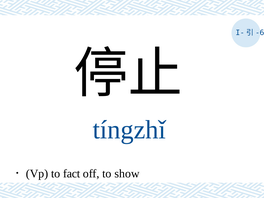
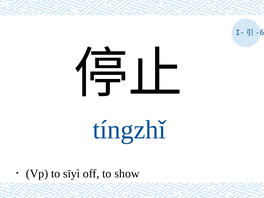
fact: fact -> sīyì
